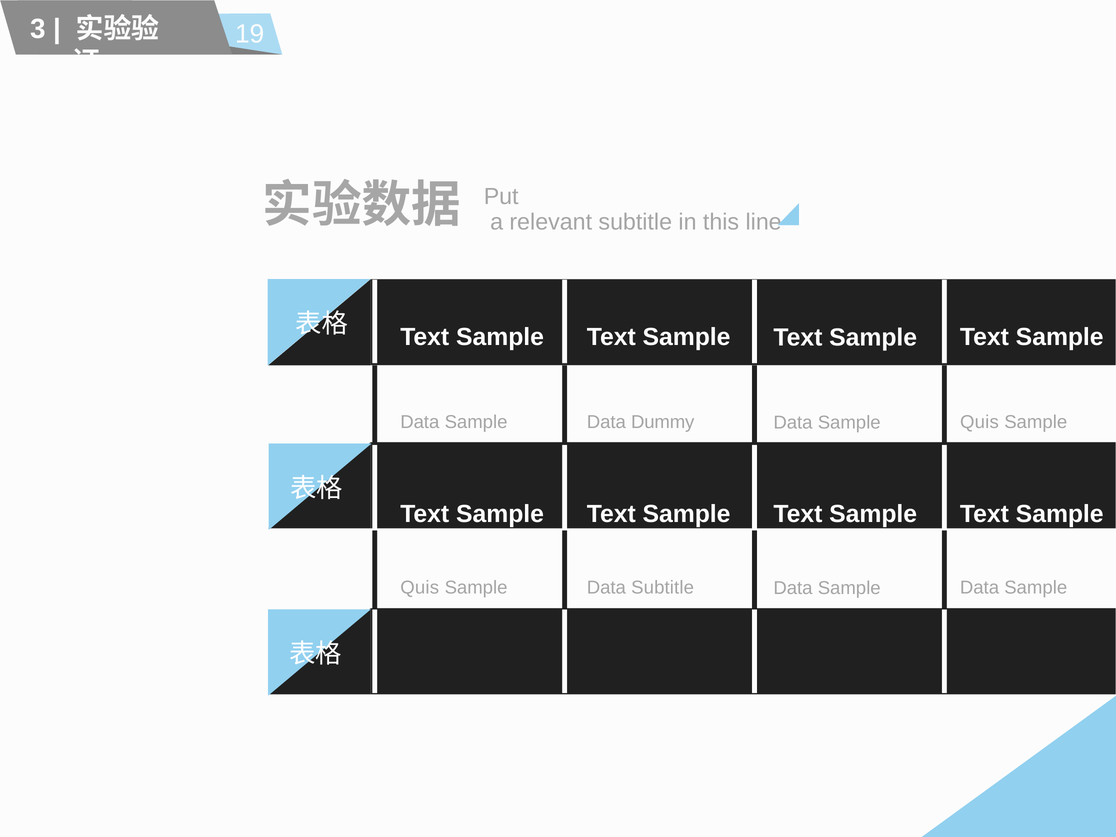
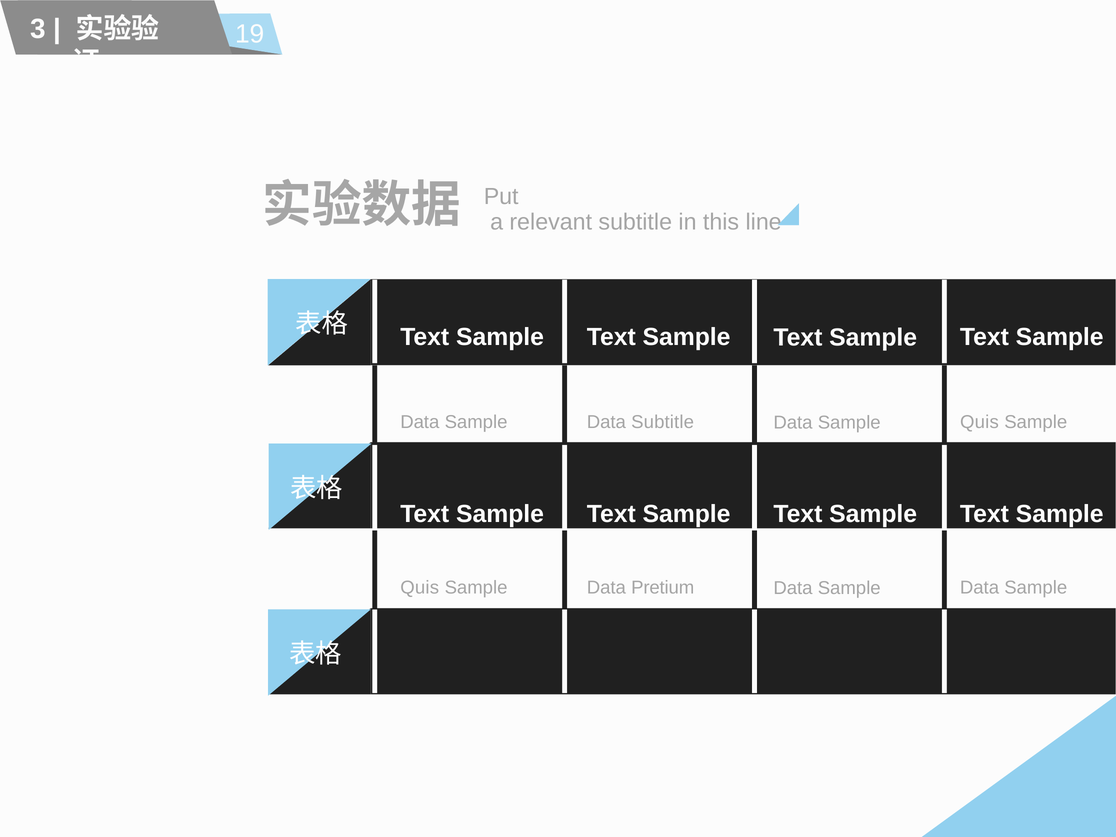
Data Dummy: Dummy -> Subtitle
Data Subtitle: Subtitle -> Pretium
